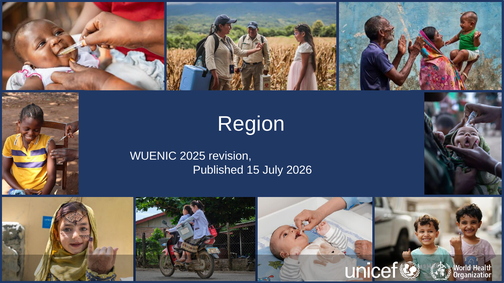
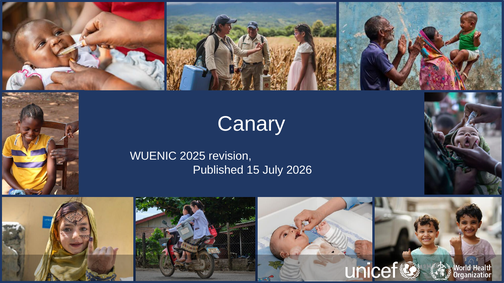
Region: Region -> Canary
